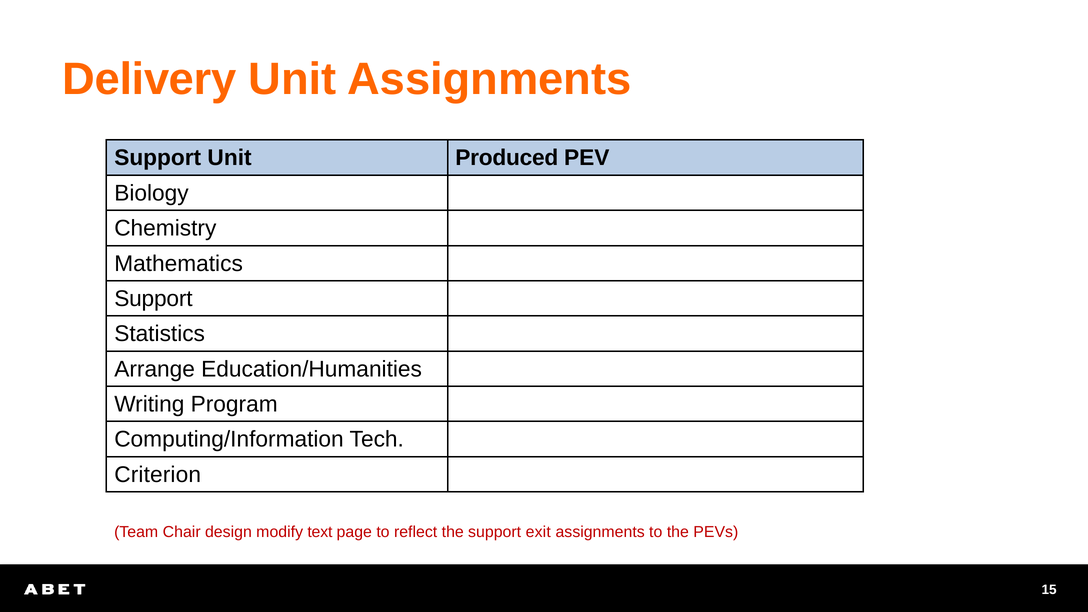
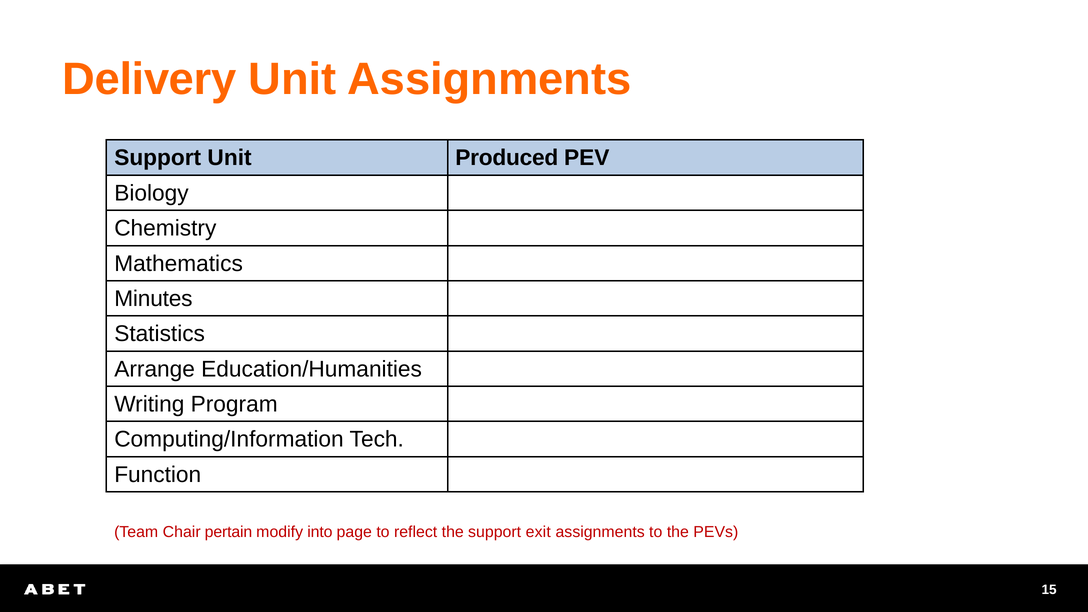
Support at (153, 299): Support -> Minutes
Criterion: Criterion -> Function
design: design -> pertain
text: text -> into
